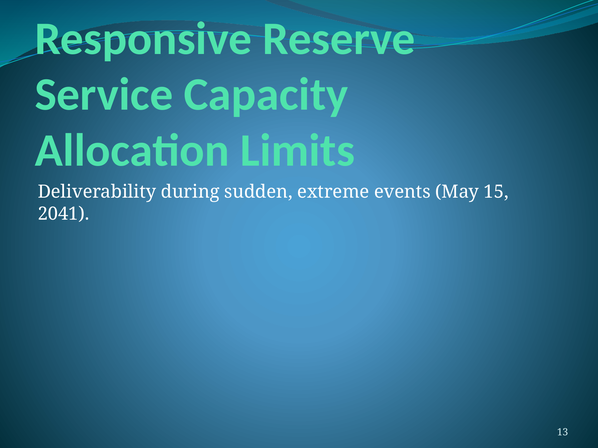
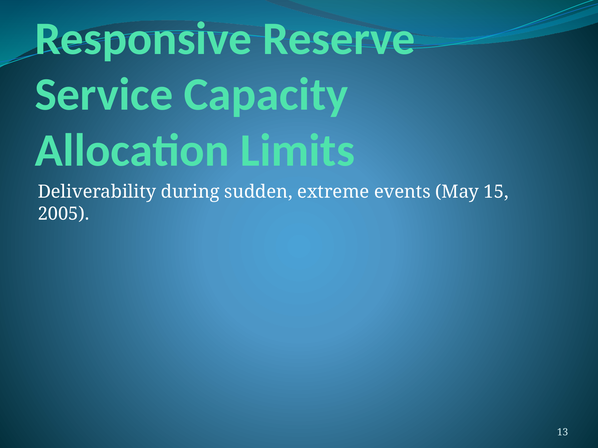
2041: 2041 -> 2005
